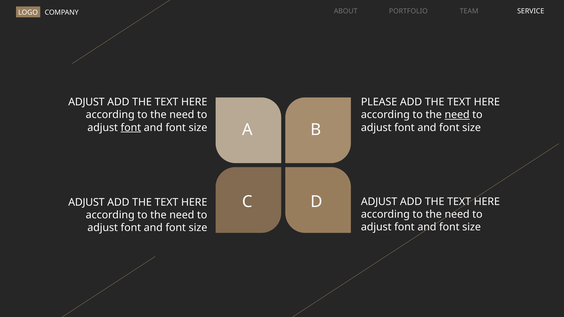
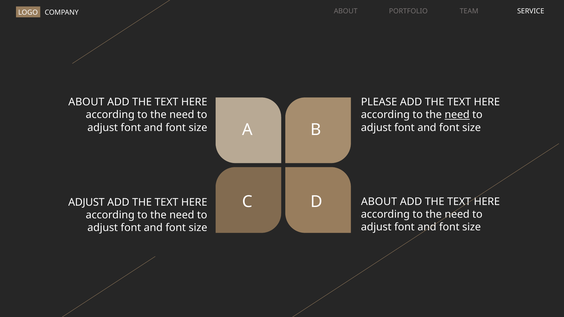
ADJUST at (86, 102): ADJUST -> ABOUT
font at (131, 128) underline: present -> none
ADJUST at (379, 202): ADJUST -> ABOUT
